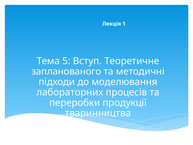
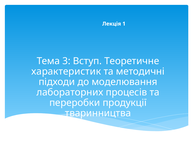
5: 5 -> 3
запланованого: запланованого -> характеристик
